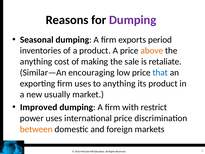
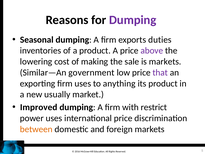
period: period -> duties
above colour: orange -> purple
anything at (36, 61): anything -> lowering
is retaliate: retaliate -> markets
encouraging: encouraging -> government
that colour: blue -> purple
